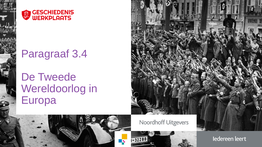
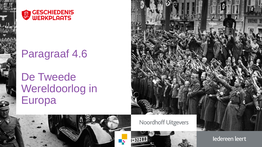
3.4: 3.4 -> 4.6
